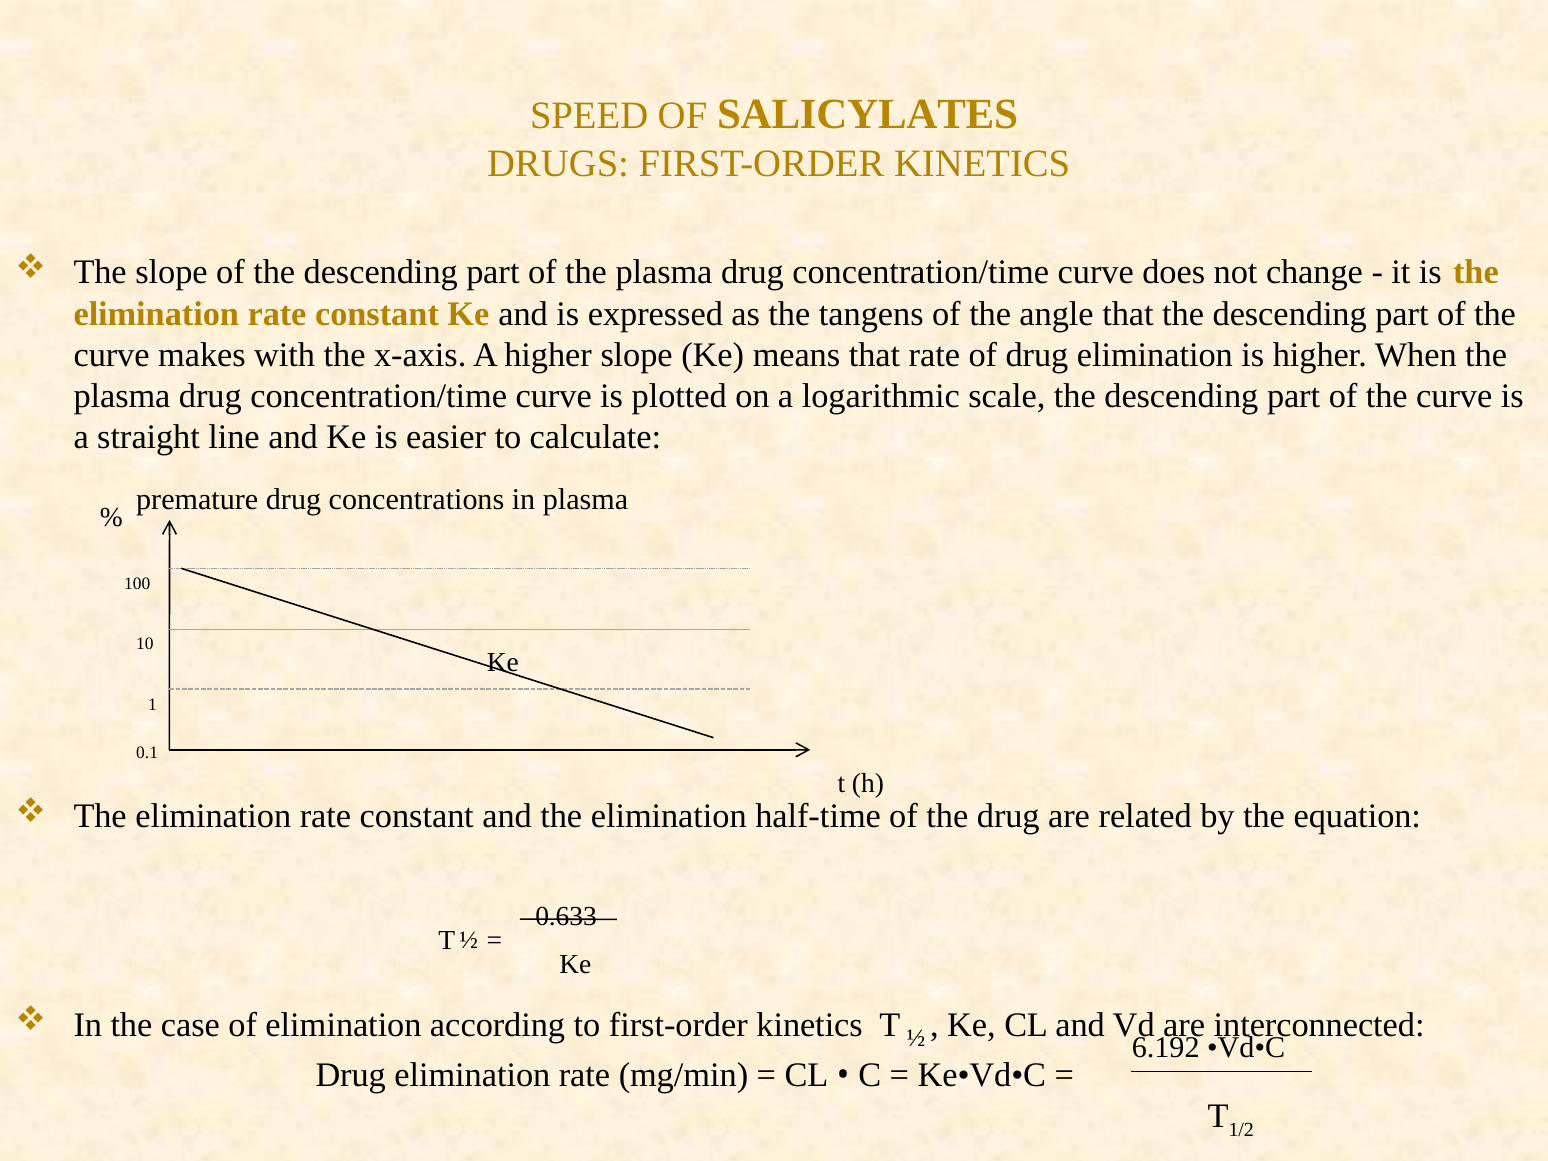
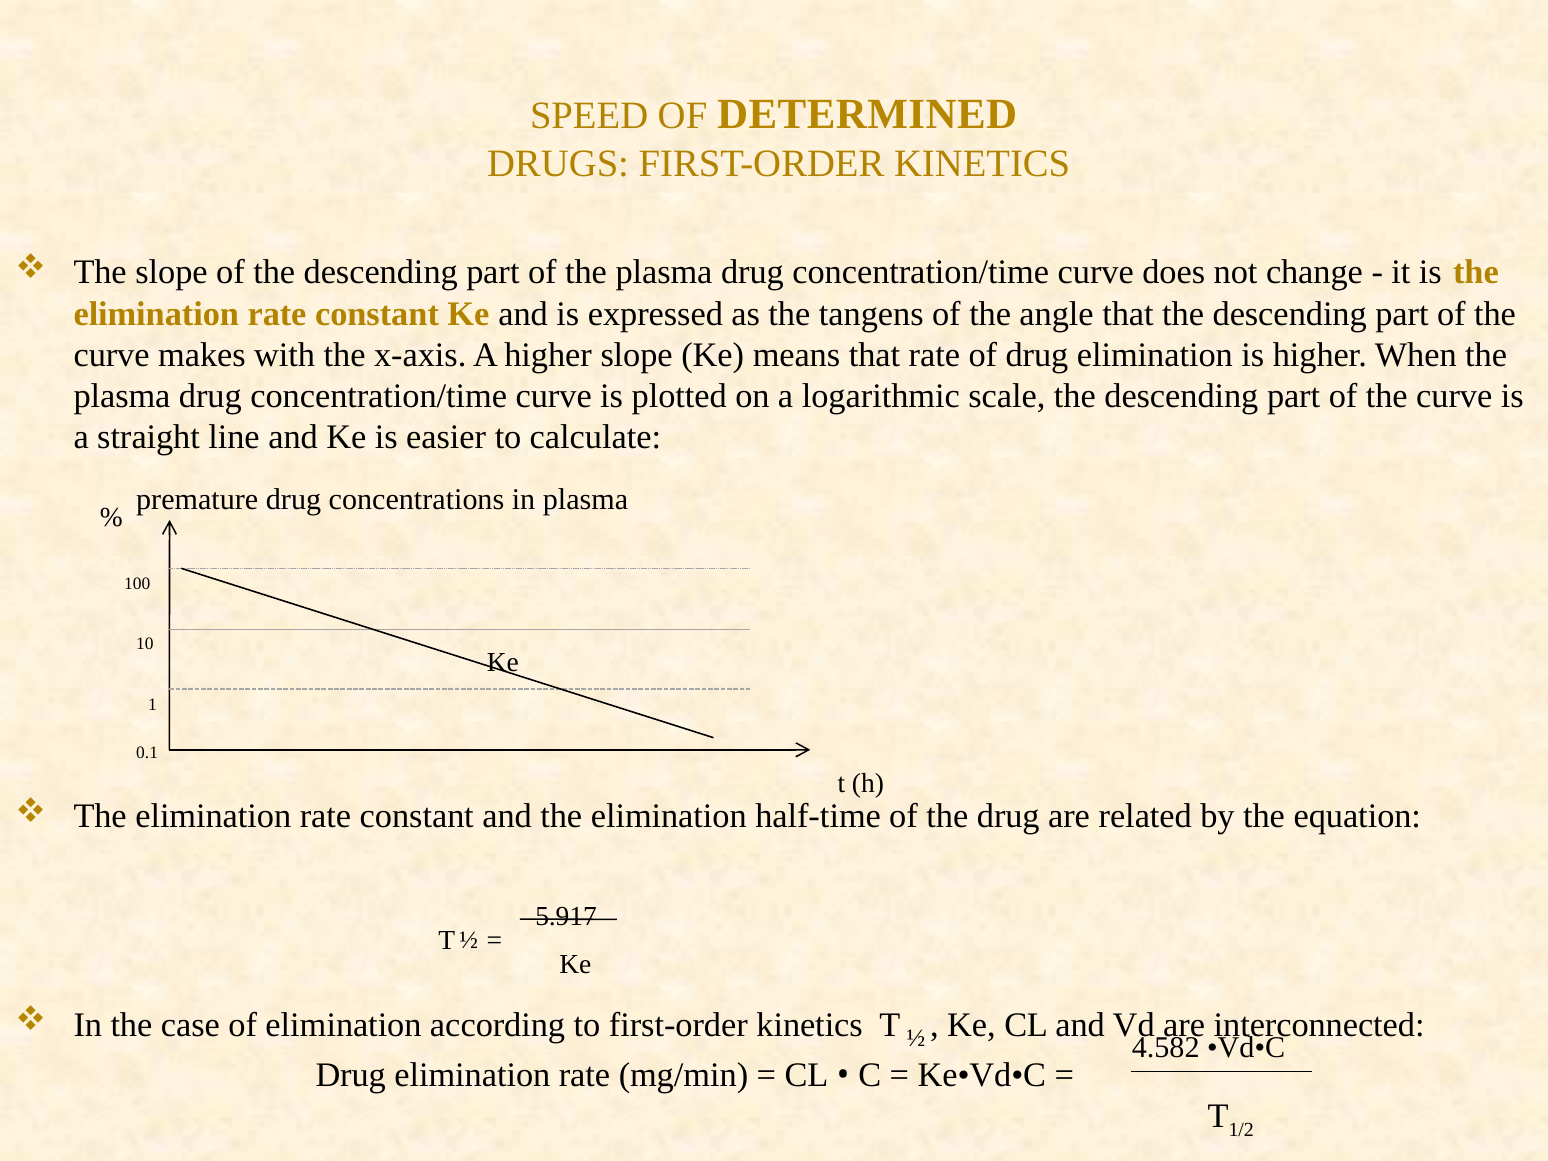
SALICYLATES: SALICYLATES -> DETERMINED
0.633: 0.633 -> 5.917
6.192: 6.192 -> 4.582
